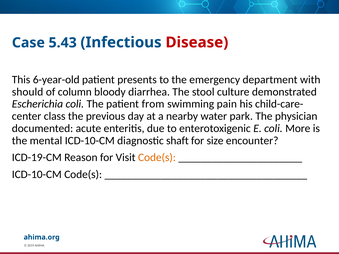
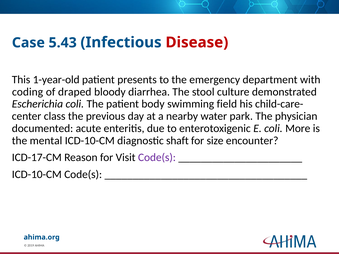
6-year-old: 6-year-old -> 1-year-old
should: should -> coding
column: column -> draped
from: from -> body
pain: pain -> field
ICD-19-CM: ICD-19-CM -> ICD-17-CM
Code(s at (157, 158) colour: orange -> purple
